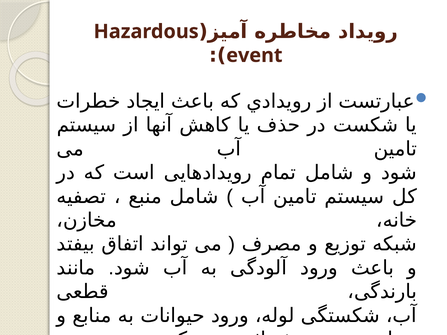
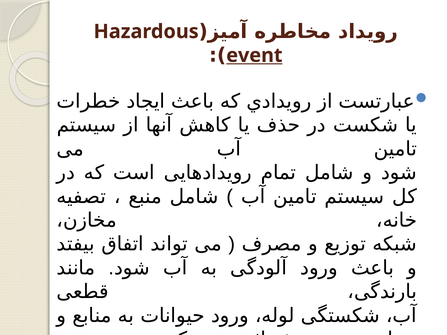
event underline: none -> present
